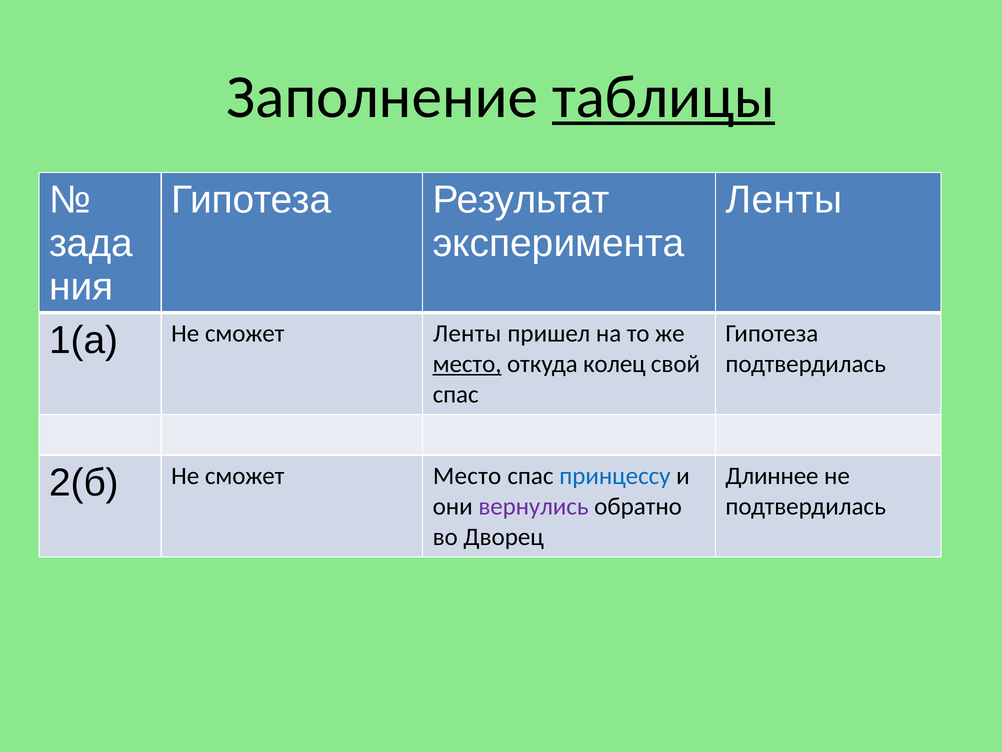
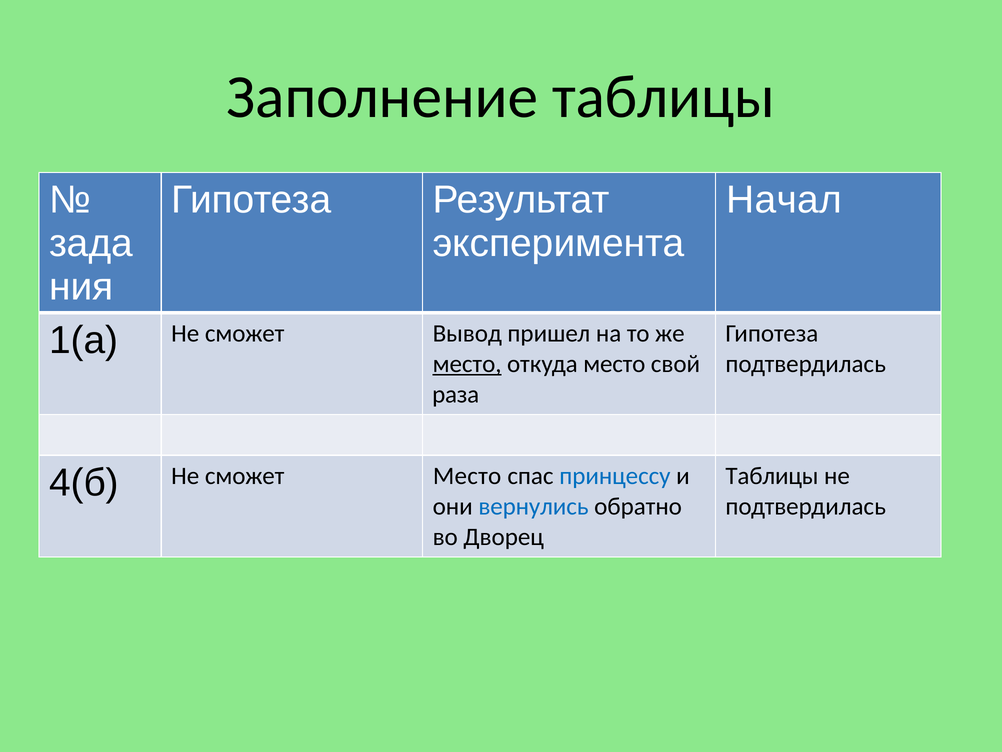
таблицы at (664, 97) underline: present -> none
Ленты at (784, 200): Ленты -> Начал
сможет Ленты: Ленты -> Вывод
откуда колец: колец -> место
спас at (456, 394): спас -> раза
2(б: 2(б -> 4(б
Длиннее at (772, 476): Длиннее -> Таблицы
вернулись colour: purple -> blue
